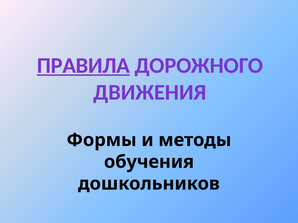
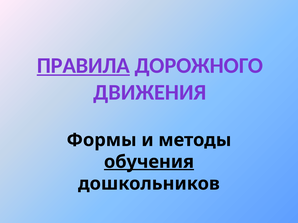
обучения underline: none -> present
